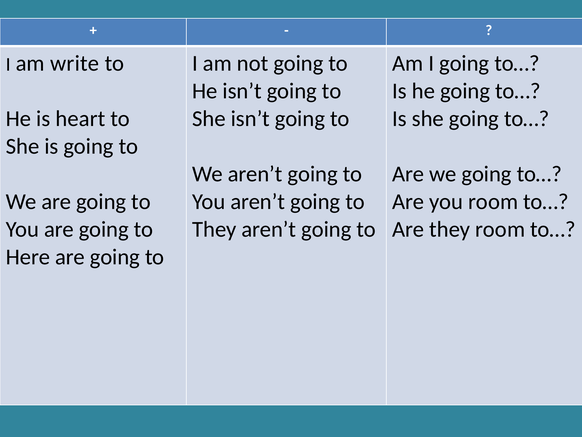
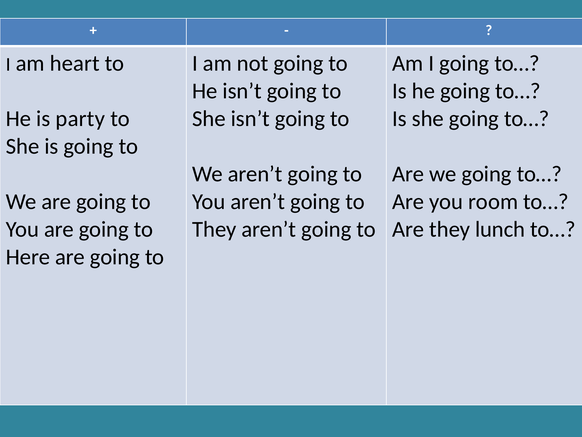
write: write -> heart
heart: heart -> party
they room: room -> lunch
